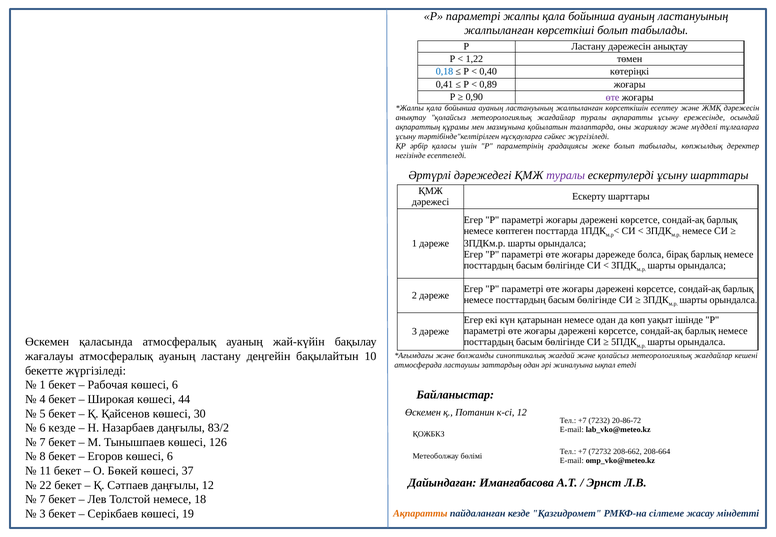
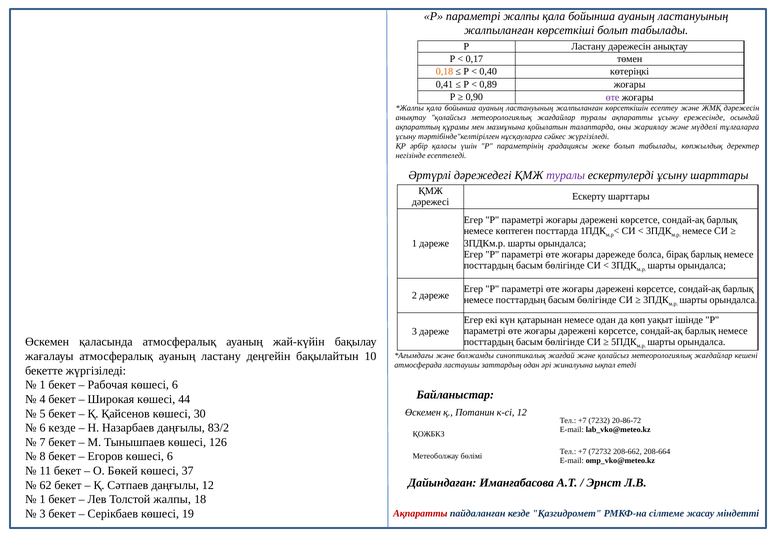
1,22: 1,22 -> 0,17
0,18 colour: blue -> orange
22: 22 -> 62
7 at (43, 500): 7 -> 1
Толстой немесе: немесе -> жалпы
Ақпаратты at (420, 514) colour: orange -> red
